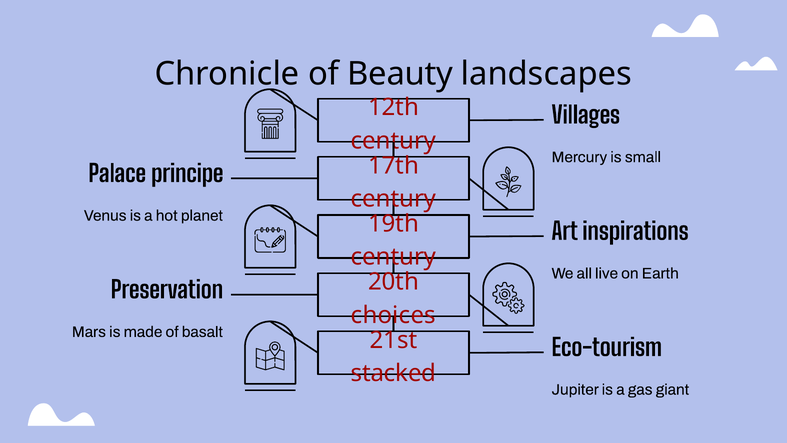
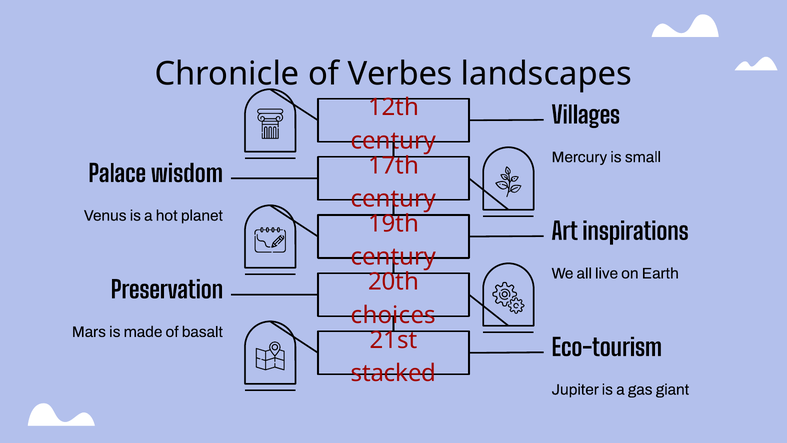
Beauty: Beauty -> Verbes
principe: principe -> wisdom
